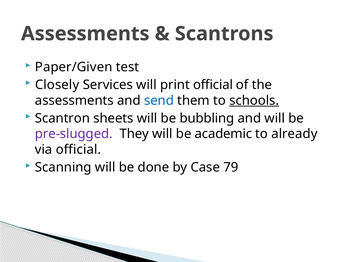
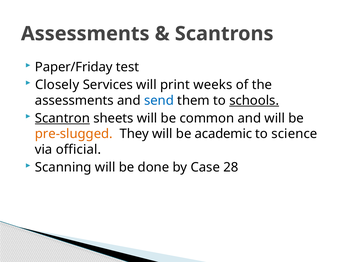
Paper/Given: Paper/Given -> Paper/Friday
print official: official -> weeks
Scantron underline: none -> present
bubbling: bubbling -> common
pre-slugged colour: purple -> orange
already: already -> science
79: 79 -> 28
